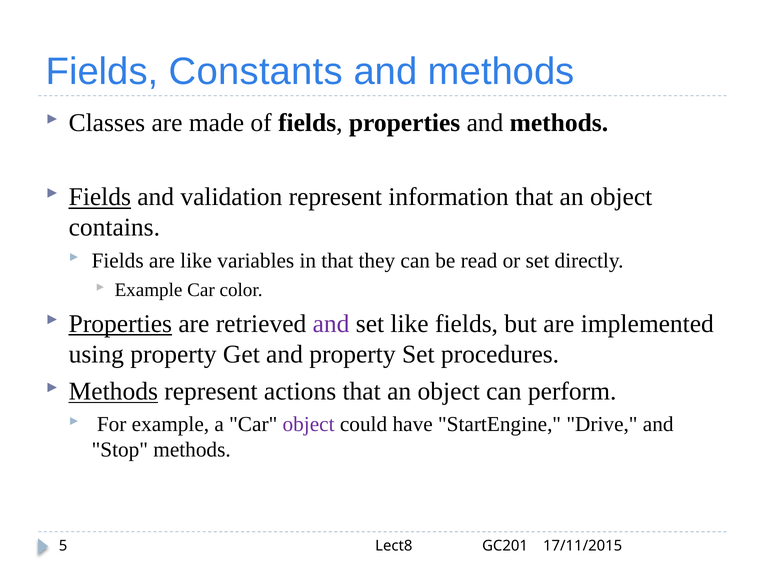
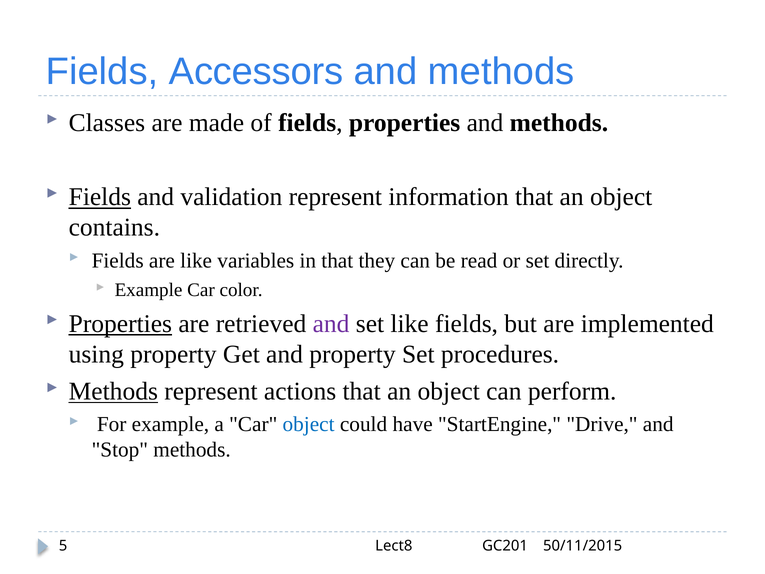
Constants: Constants -> Accessors
object at (309, 424) colour: purple -> blue
17/11/2015: 17/11/2015 -> 50/11/2015
